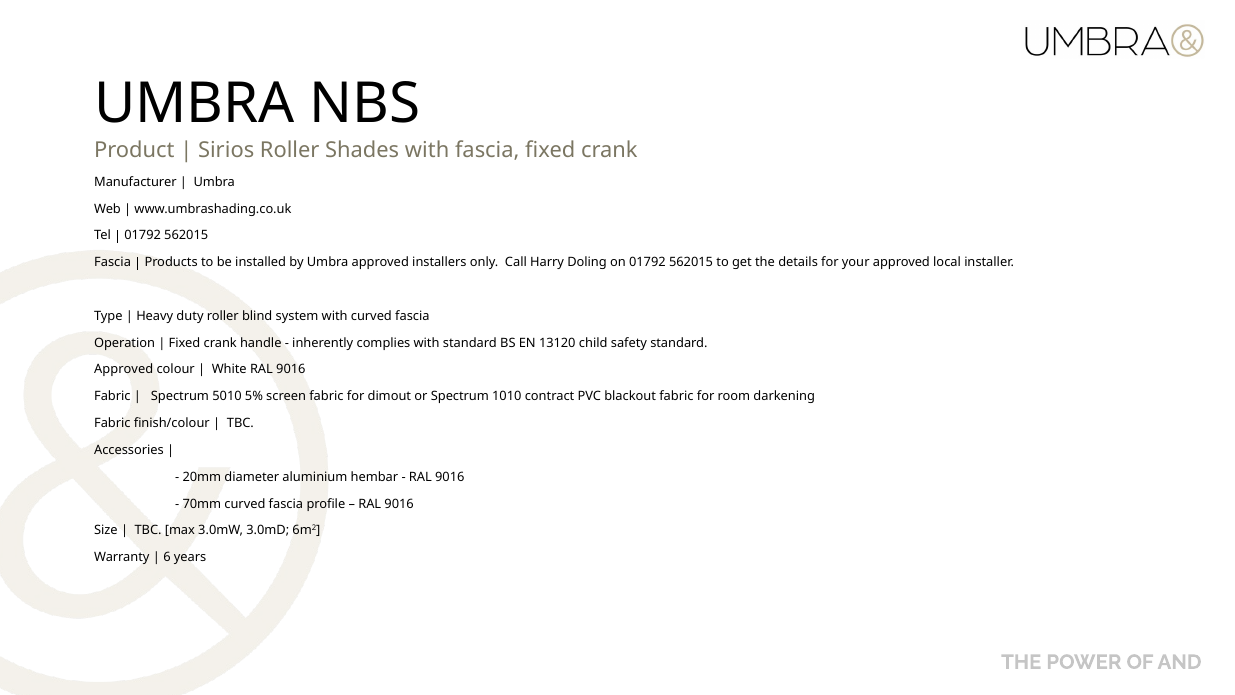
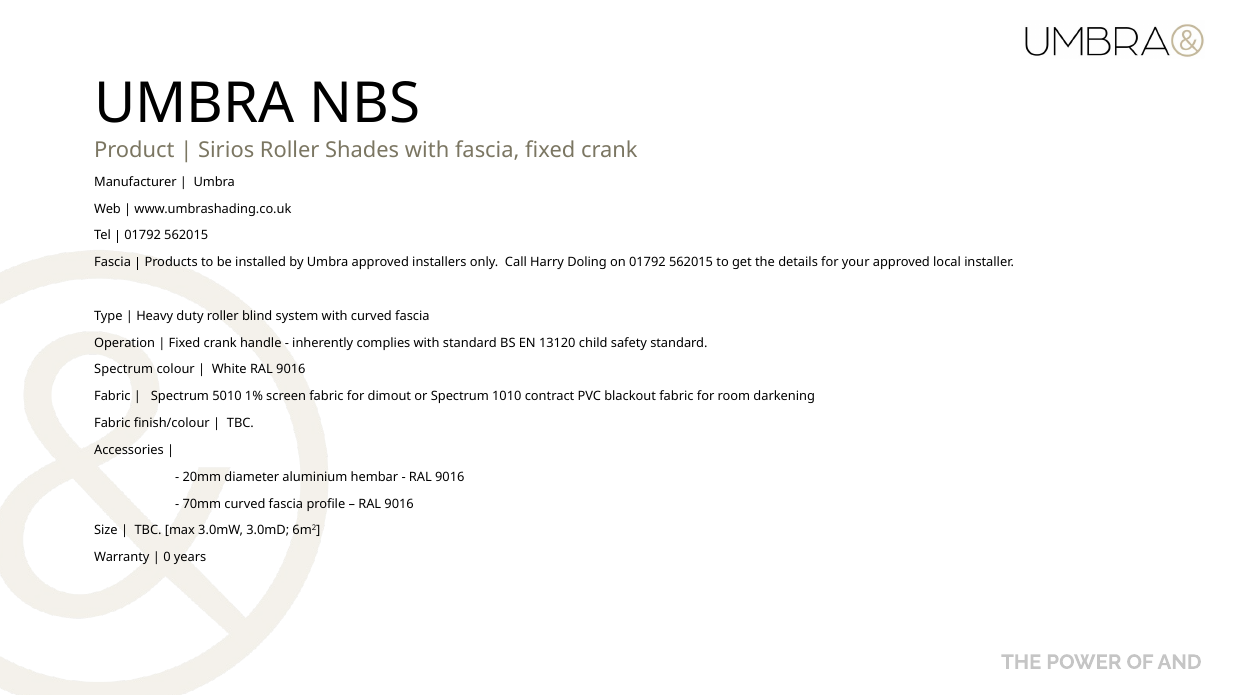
Approved at (124, 370): Approved -> Spectrum
5%: 5% -> 1%
6: 6 -> 0
